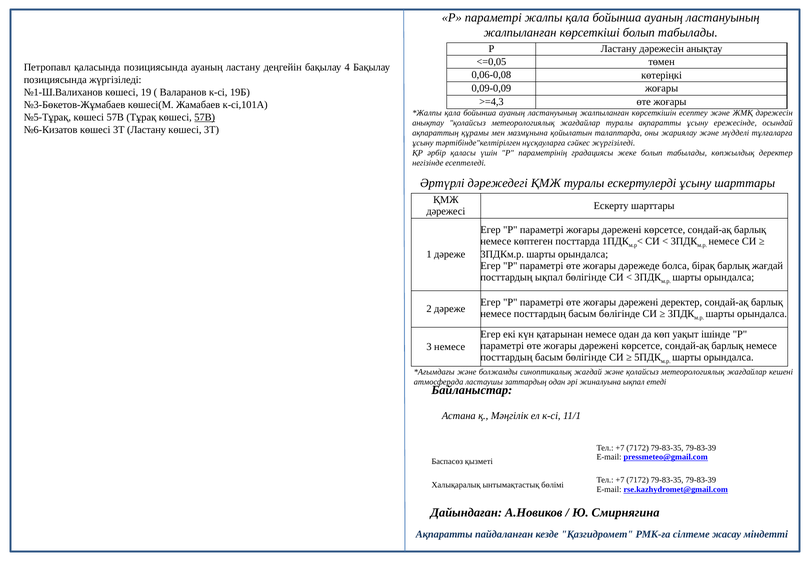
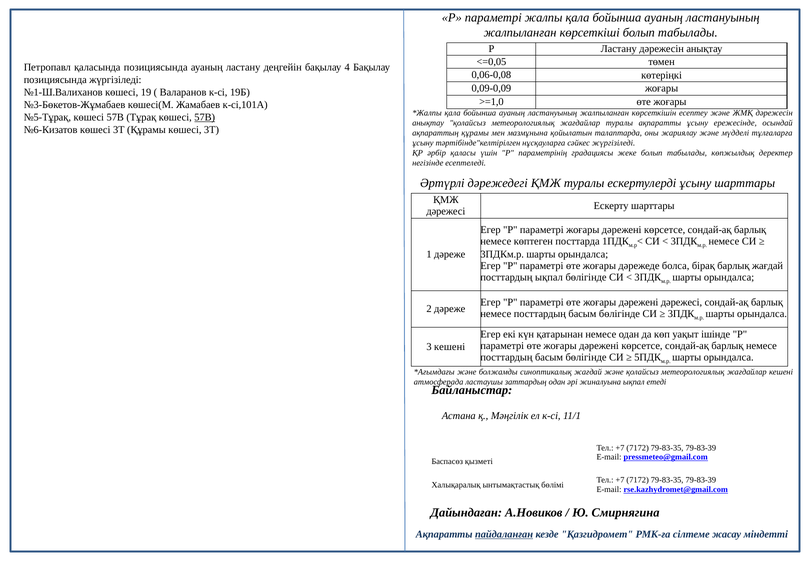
>=4,3: >=4,3 -> >=1,0
3Т Ластану: Ластану -> Құрамы
дәрежені деректер: деректер -> дәрежесі
3 немесе: немесе -> кешені
пайдаланған underline: none -> present
